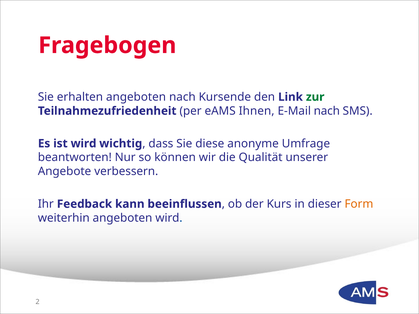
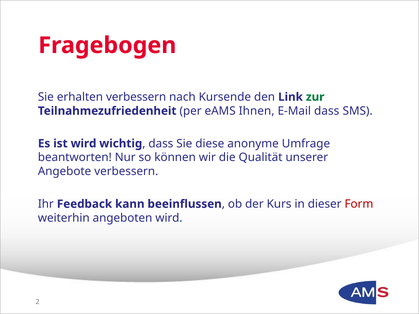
erhalten angeboten: angeboten -> verbessern
E-Mail nach: nach -> dass
Form colour: orange -> red
